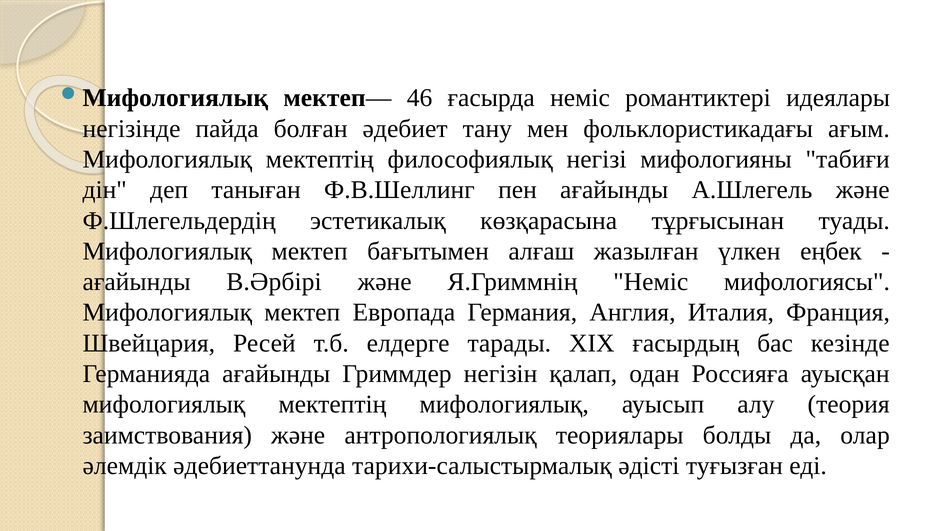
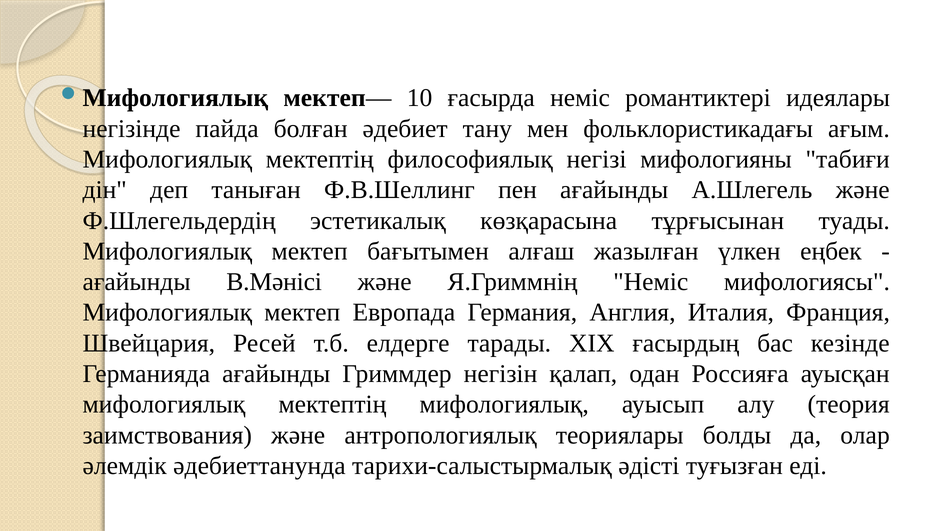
46: 46 -> 10
В.Әрбірі: В.Әрбірі -> В.Мәнісі
